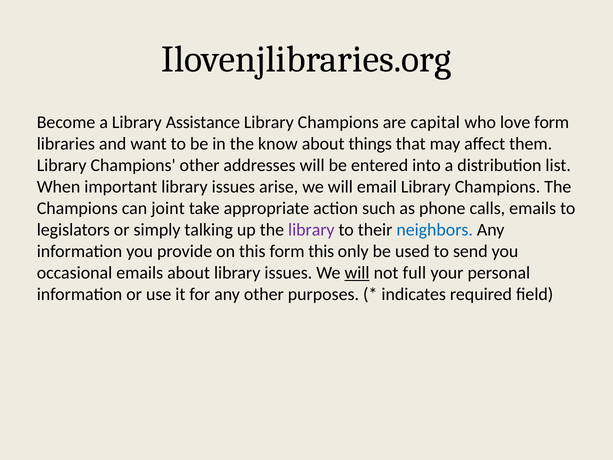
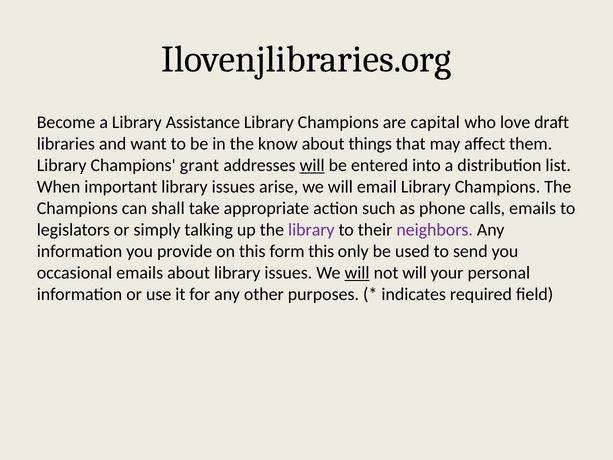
love form: form -> draft
Champions other: other -> grant
will at (312, 165) underline: none -> present
joint: joint -> shall
neighbors colour: blue -> purple
not full: full -> will
